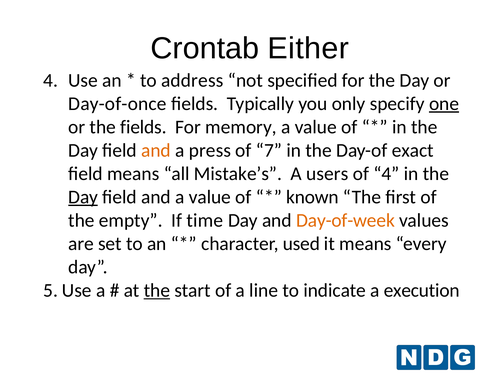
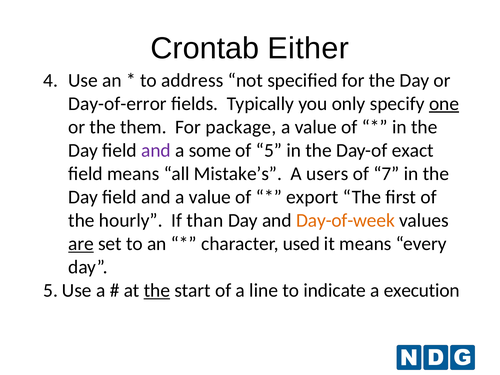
Day-of-once: Day-of-once -> Day-of-error
the fields: fields -> them
memory: memory -> package
and at (156, 150) colour: orange -> purple
press: press -> some
7: 7 -> 5
of 4: 4 -> 7
Day at (83, 197) underline: present -> none
known: known -> export
empty: empty -> hourly
time: time -> than
are underline: none -> present
